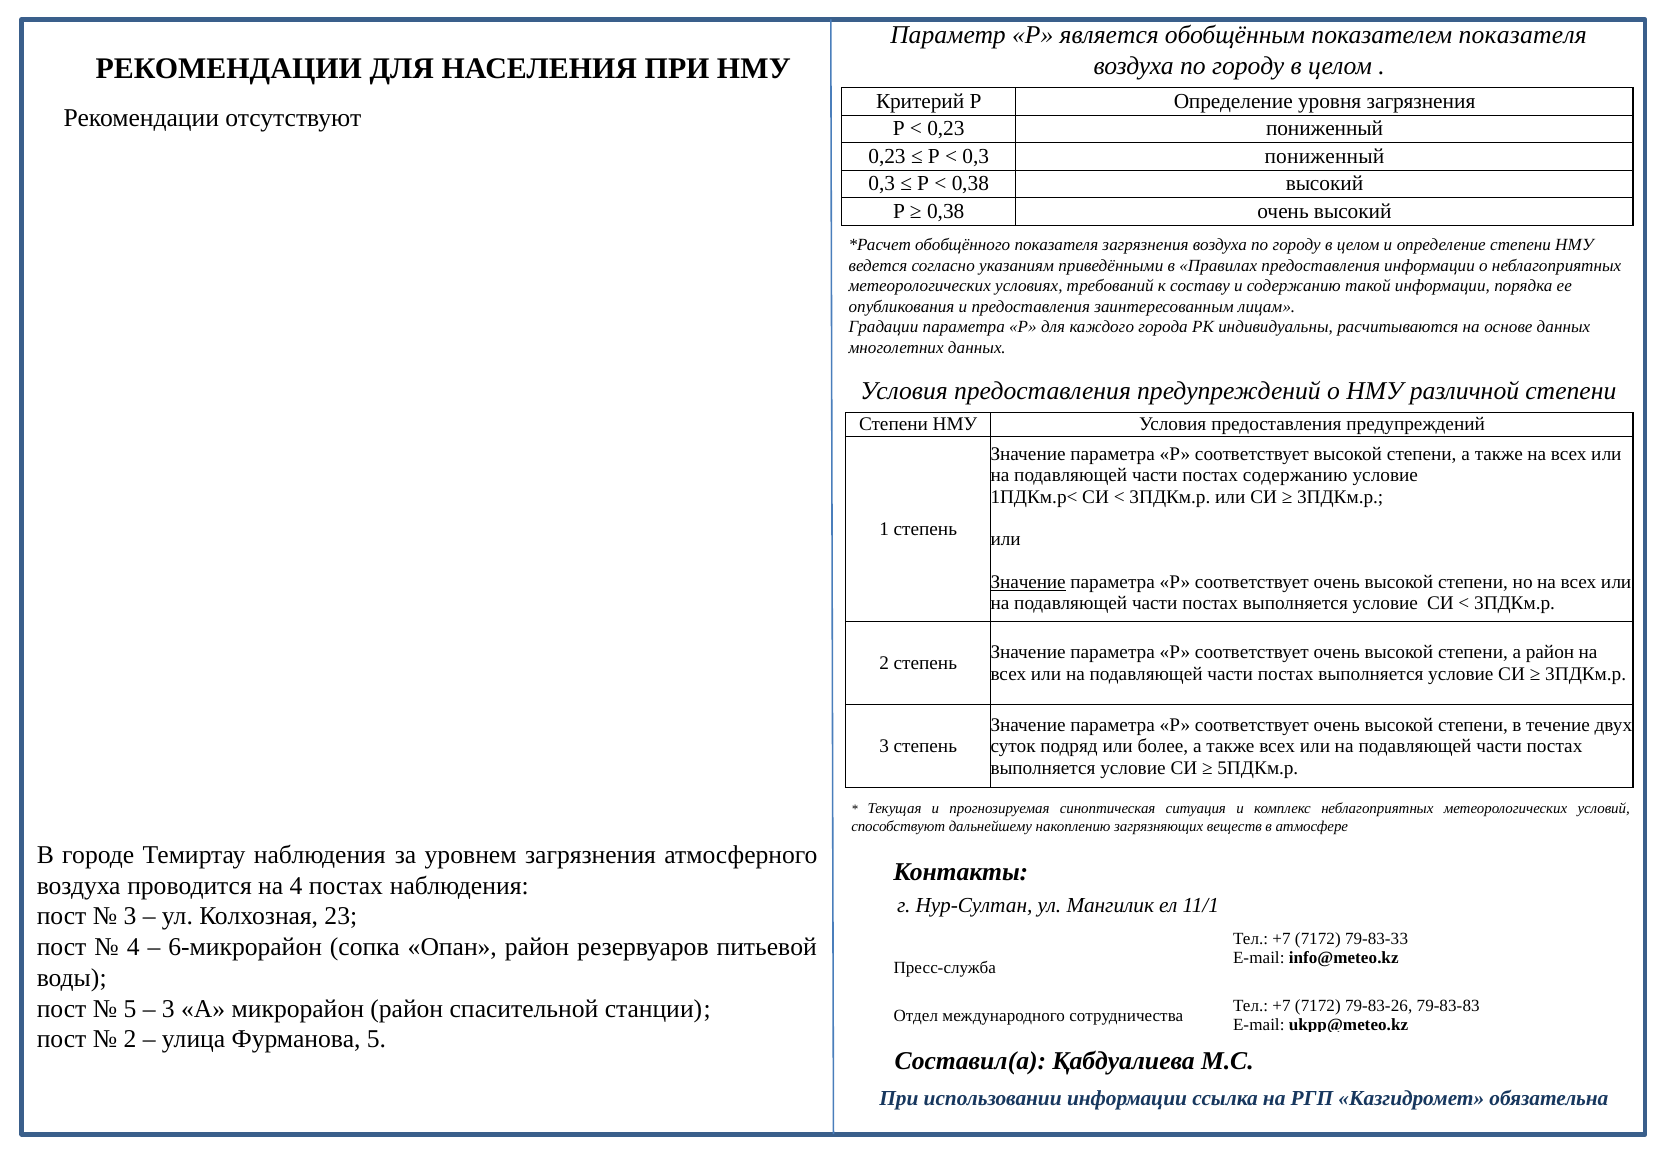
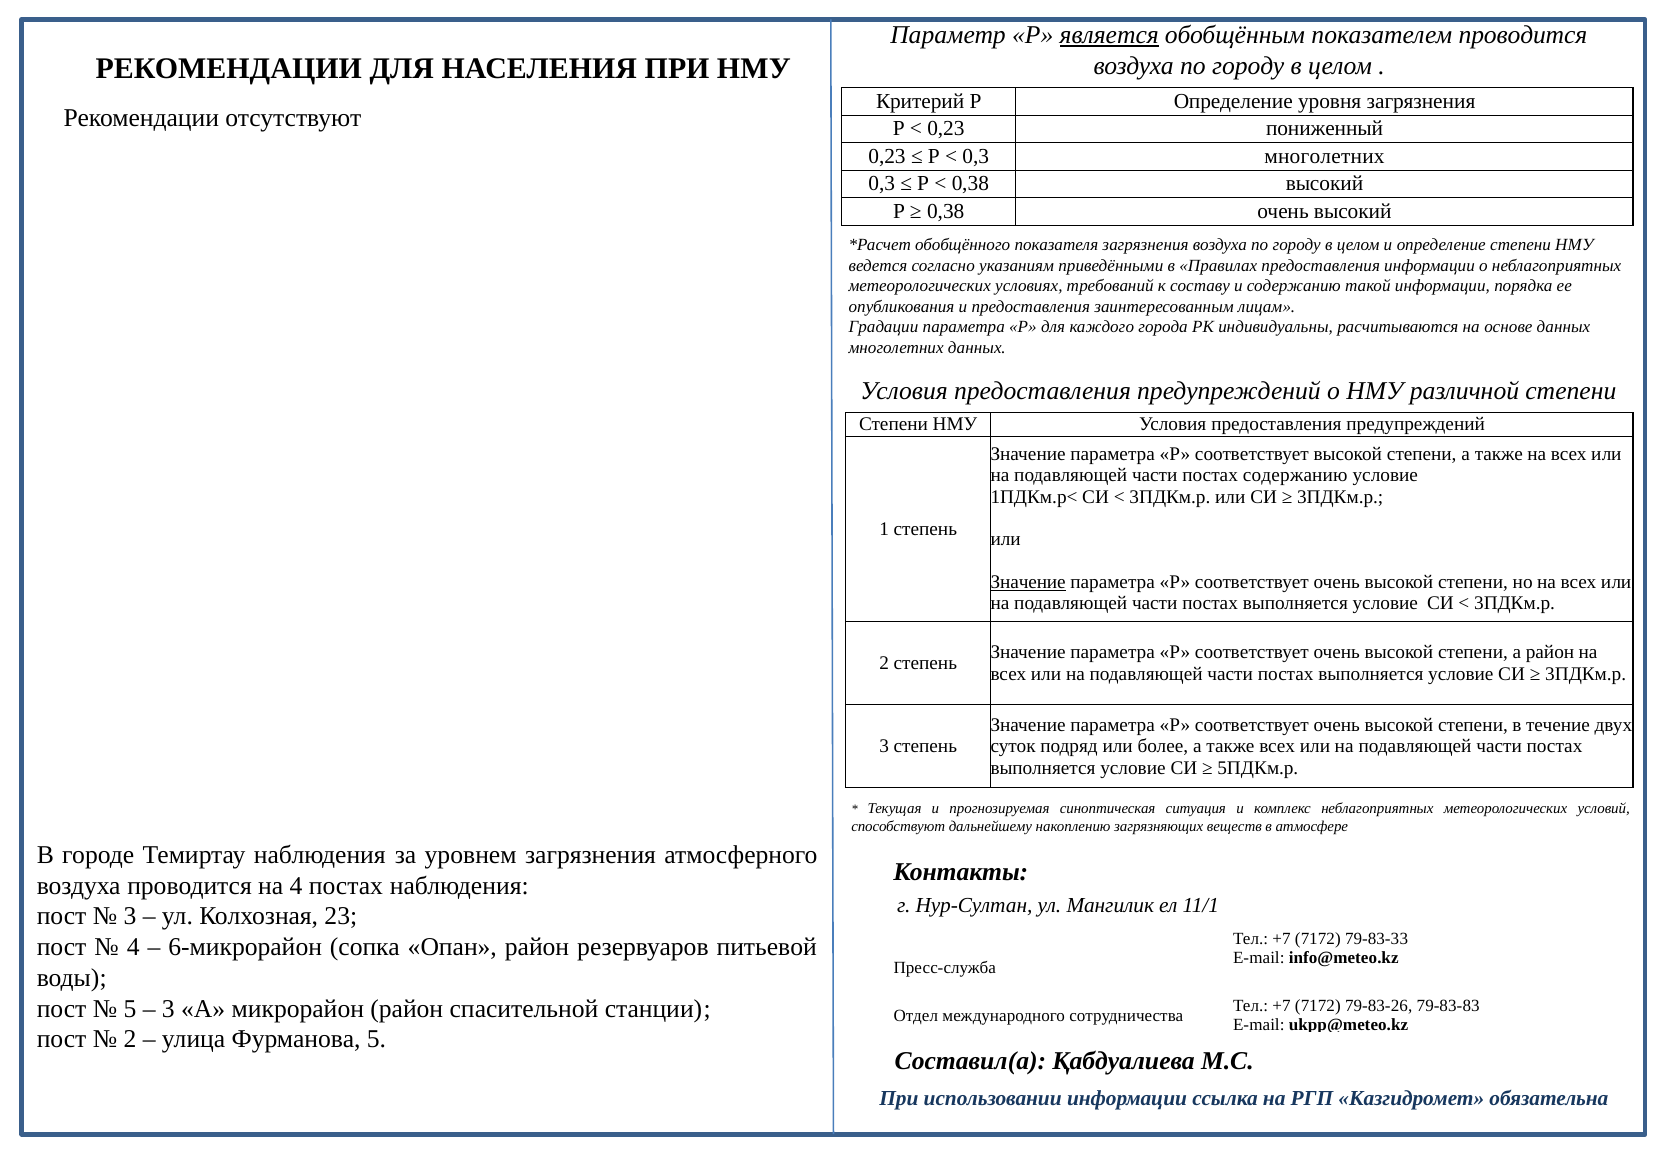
является underline: none -> present
показателем показателя: показателя -> проводится
0,3 пониженный: пониженный -> многолетних
